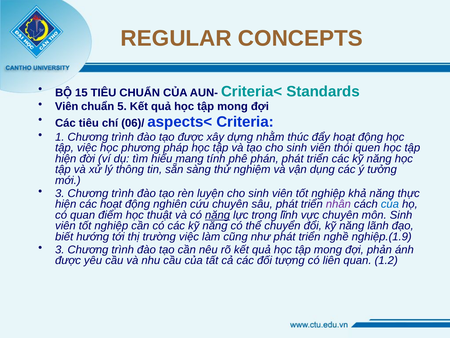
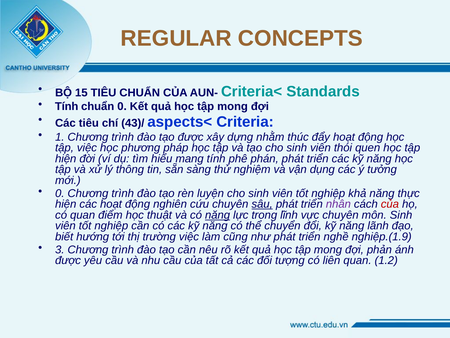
Viên at (67, 106): Viên -> Tính
chuẩn 5: 5 -> 0
06)/: 06)/ -> 43)/
3 at (60, 193): 3 -> 0
sâu underline: none -> present
của at (390, 204) colour: blue -> red
